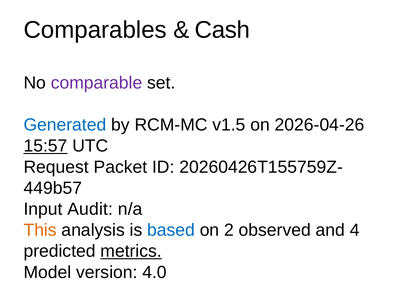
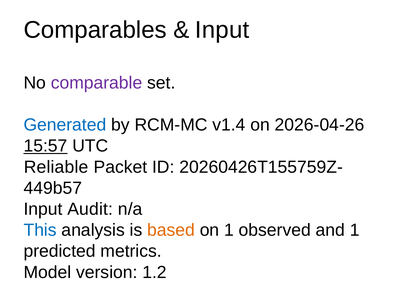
Cash at (222, 30): Cash -> Input
v1.5: v1.5 -> v1.4
Request: Request -> Reliable
This colour: orange -> blue
based colour: blue -> orange
on 2: 2 -> 1
and 4: 4 -> 1
metrics underline: present -> none
4.0: 4.0 -> 1.2
